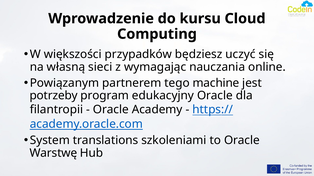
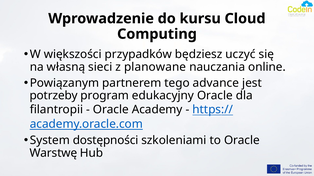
wymagając: wymagając -> planowane
machine: machine -> advance
translations: translations -> dostępności
